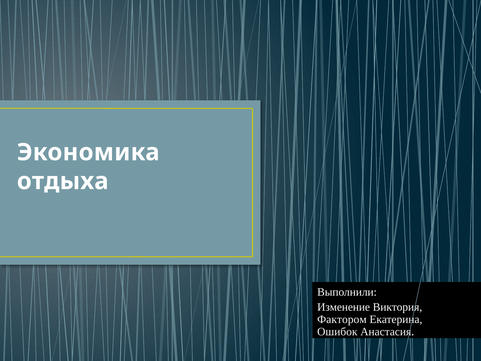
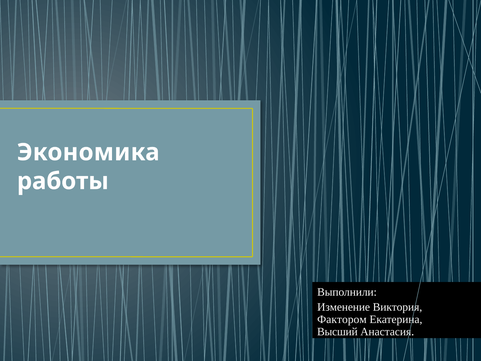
отдыха: отдыха -> работы
Ошибок: Ошибок -> Высший
